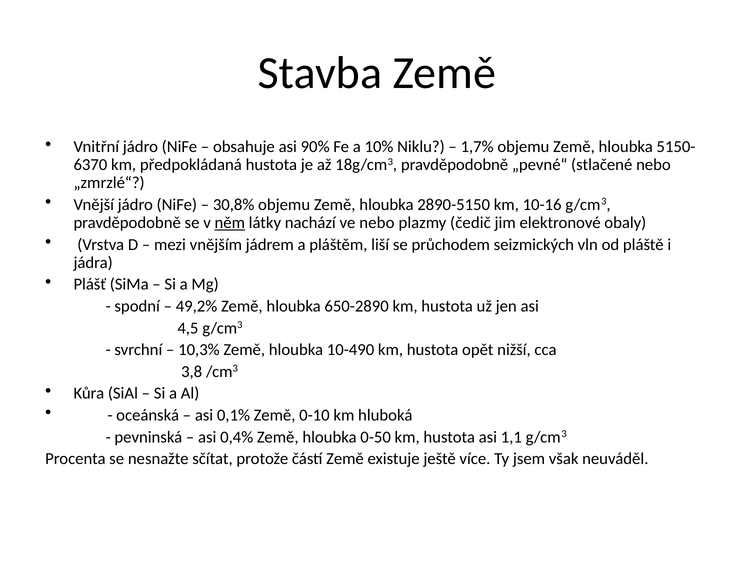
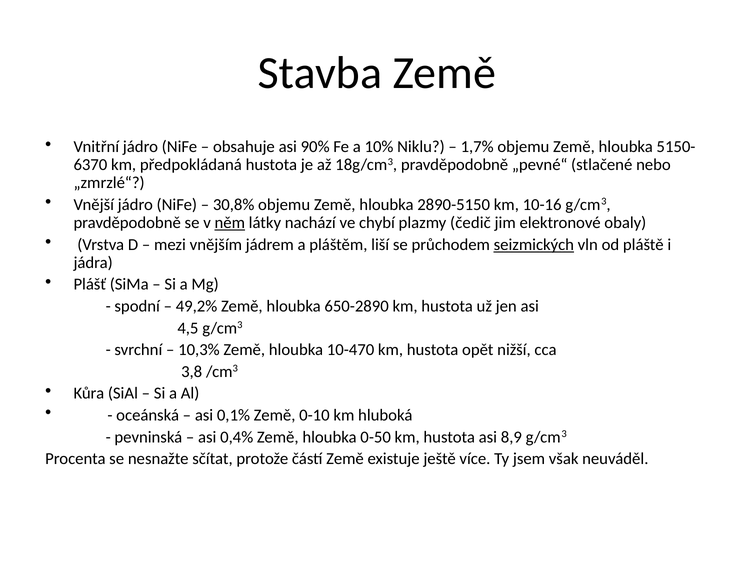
ve nebo: nebo -> chybí
seizmických underline: none -> present
10-490: 10-490 -> 10-470
1,1: 1,1 -> 8,9
